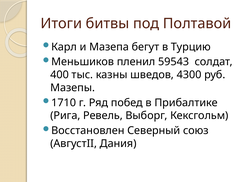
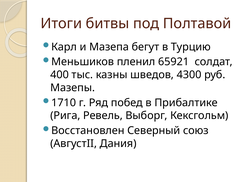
59543: 59543 -> 65921
